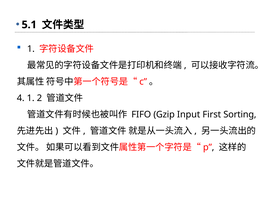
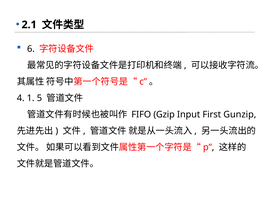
5.1: 5.1 -> 2.1
1 at (31, 49): 1 -> 6
2: 2 -> 5
Sorting: Sorting -> Gunzip
